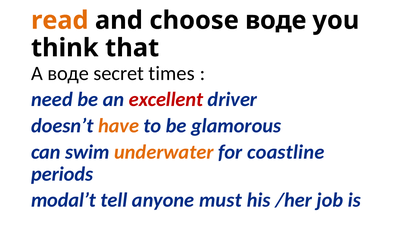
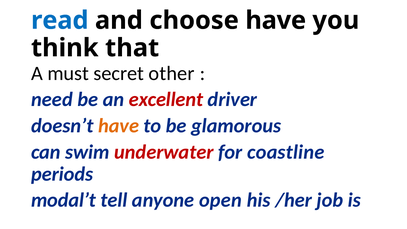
read colour: orange -> blue
choose воде: воде -> have
A воде: воде -> must
times: times -> other
underwater colour: orange -> red
must: must -> open
